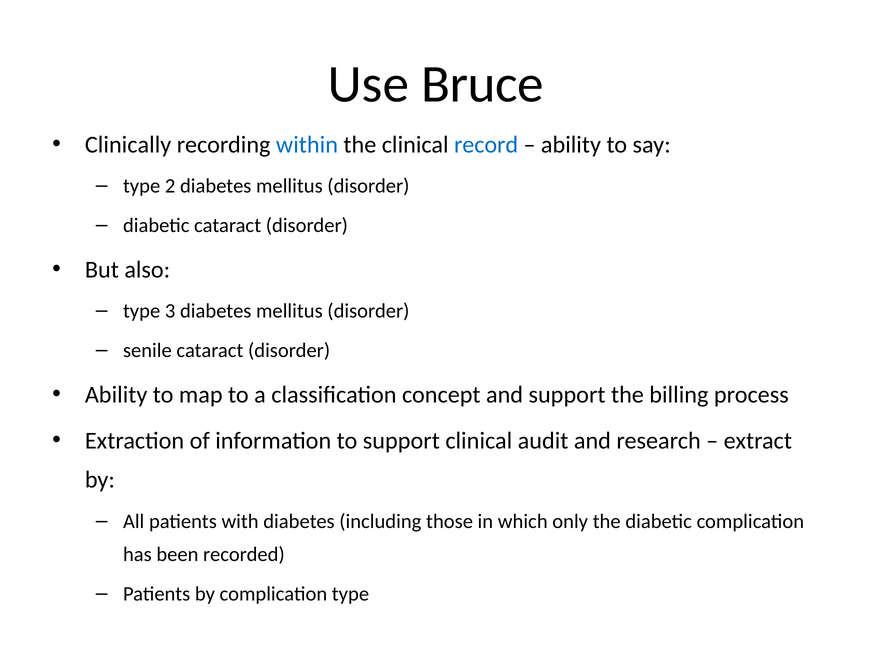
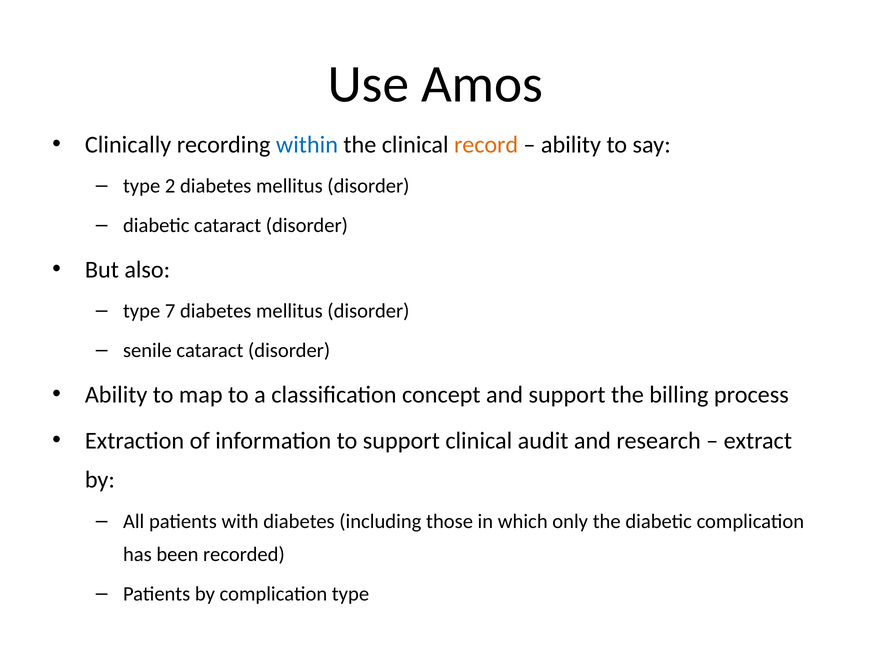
Bruce: Bruce -> Amos
record colour: blue -> orange
3: 3 -> 7
